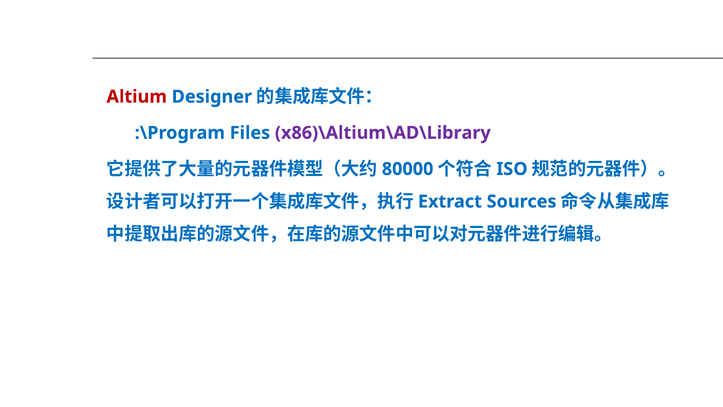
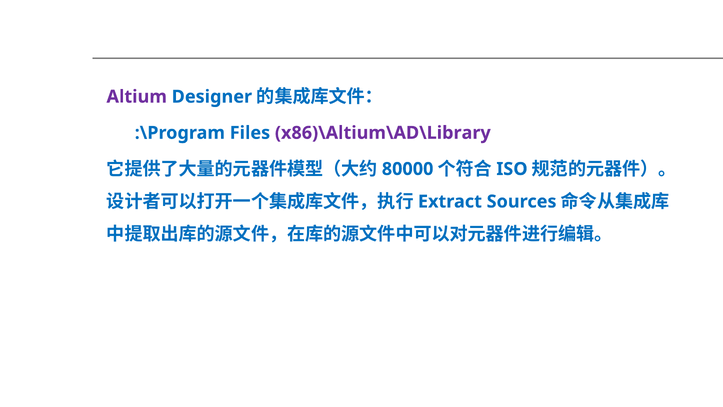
Altium colour: red -> purple
